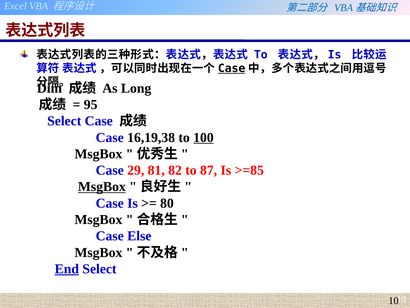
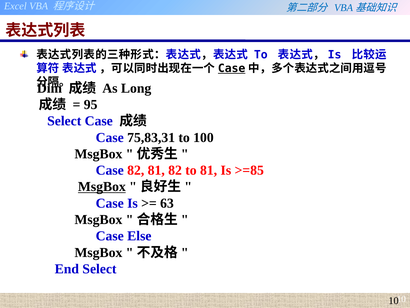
16,19,38: 16,19,38 -> 75,83,31
100 underline: present -> none
Case 29: 29 -> 82
to 87: 87 -> 81
80: 80 -> 63
End underline: present -> none
